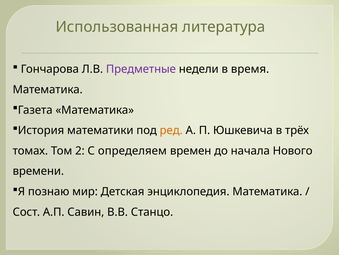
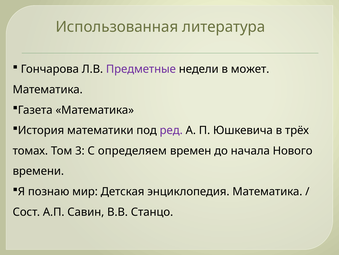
время: время -> может
ред colour: orange -> purple
2: 2 -> 3
